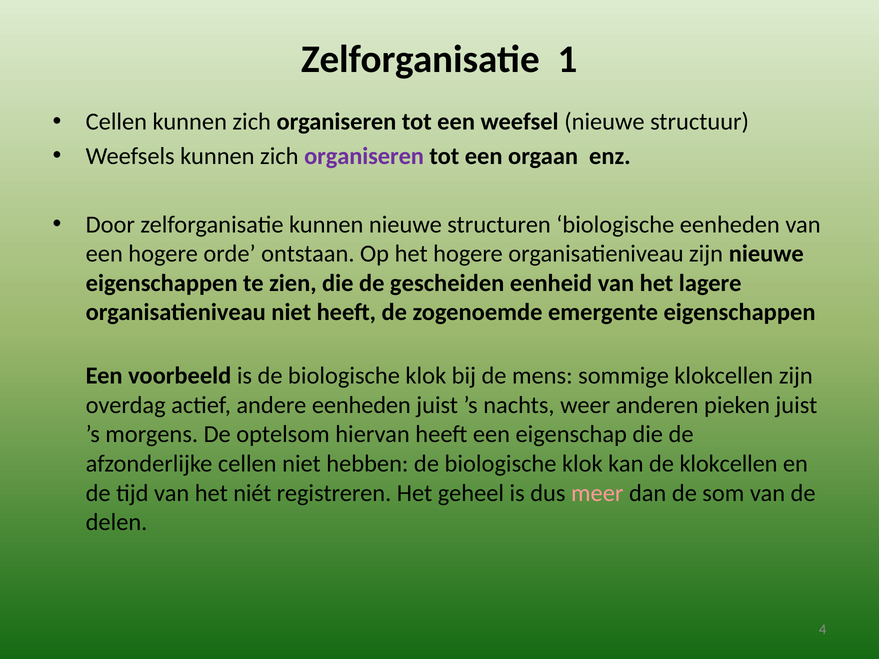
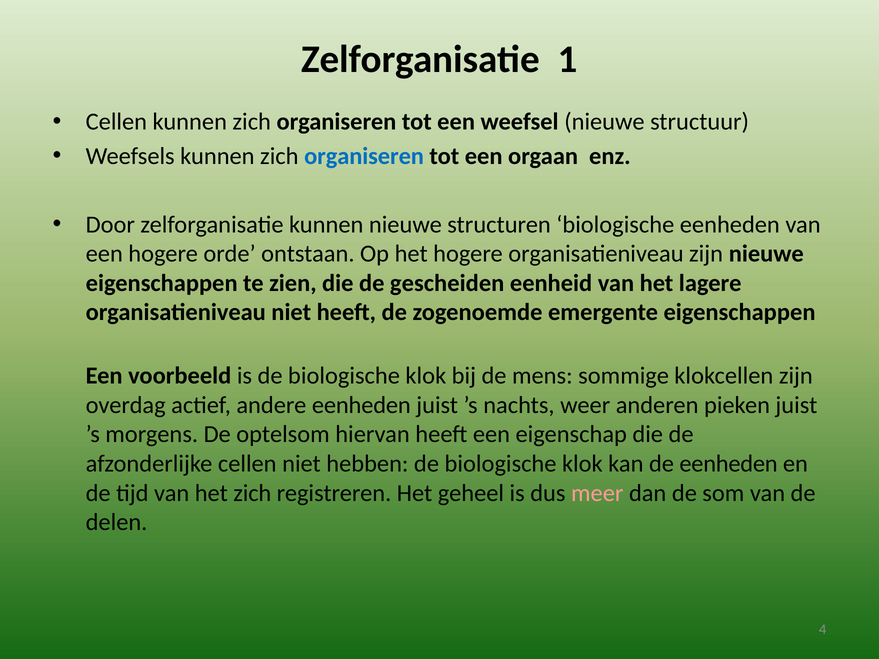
organiseren at (364, 156) colour: purple -> blue
de klokcellen: klokcellen -> eenheden
het niét: niét -> zich
